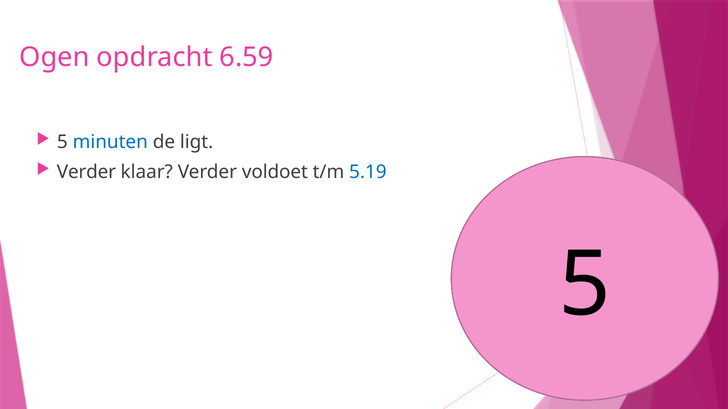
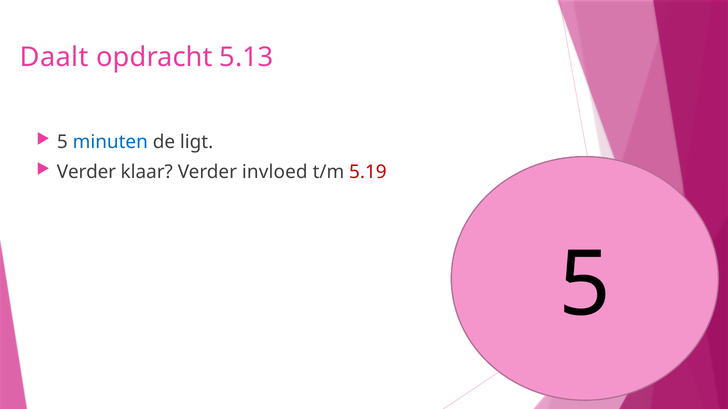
Ogen: Ogen -> Daalt
6.59: 6.59 -> 5.13
voldoet: voldoet -> invloed
5.19 colour: blue -> red
